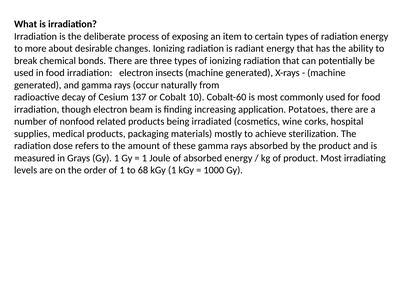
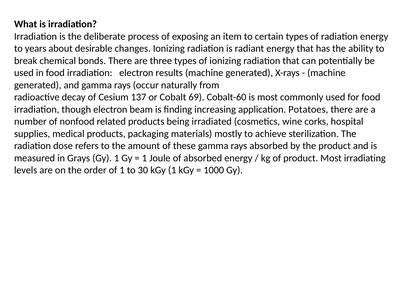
more: more -> years
insects: insects -> results
10: 10 -> 69
68: 68 -> 30
